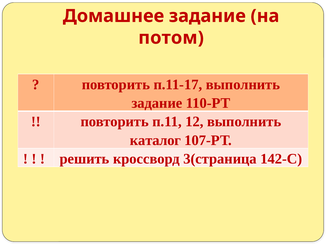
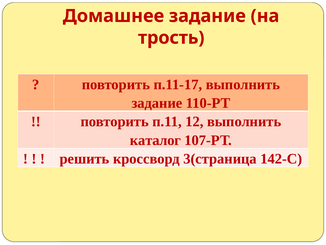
потом: потом -> трость
